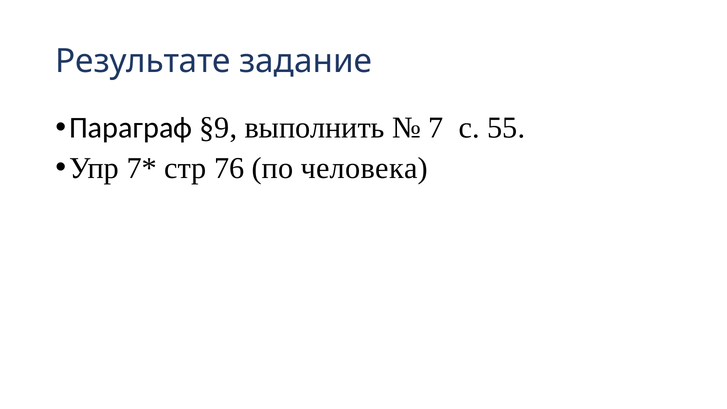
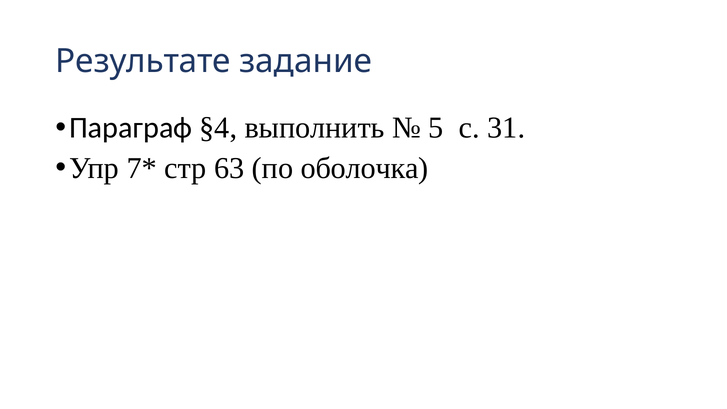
§9: §9 -> §4
7: 7 -> 5
55: 55 -> 31
76: 76 -> 63
человека: человека -> оболочка
